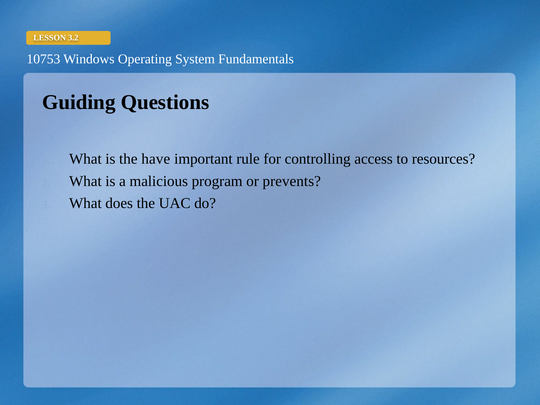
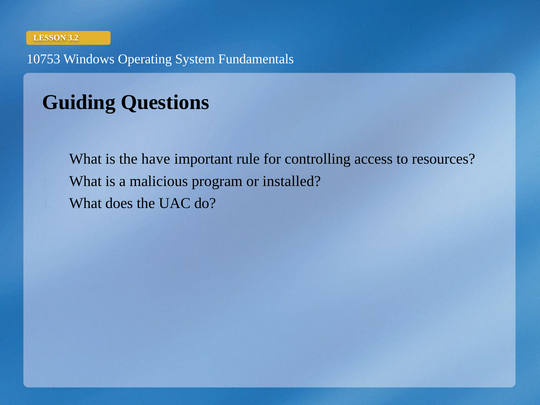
prevents: prevents -> installed
